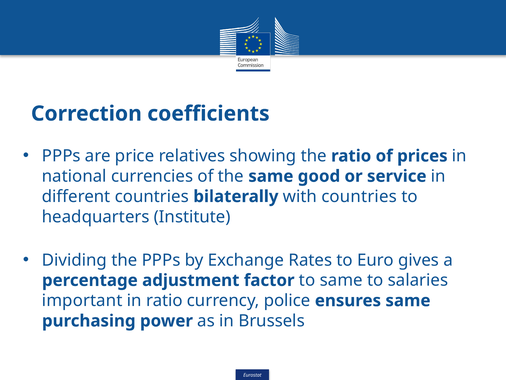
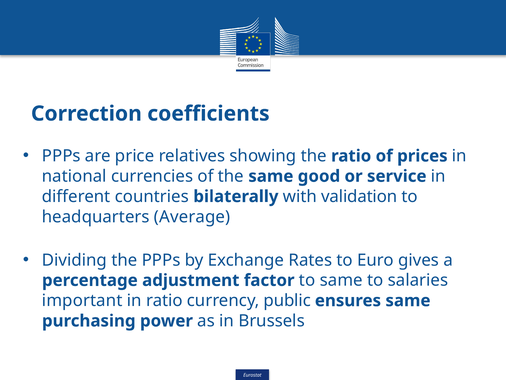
with countries: countries -> validation
Institute: Institute -> Average
police: police -> public
